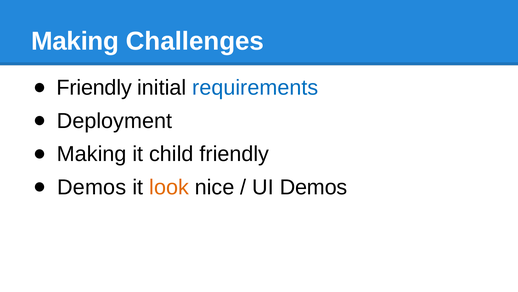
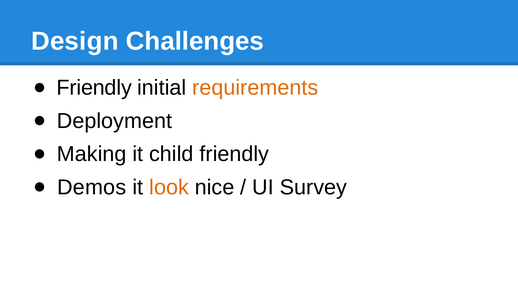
Making at (75, 41): Making -> Design
requirements colour: blue -> orange
UI Demos: Demos -> Survey
